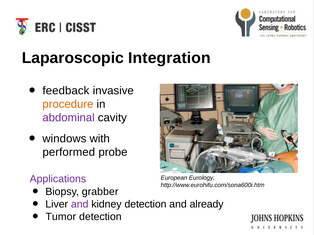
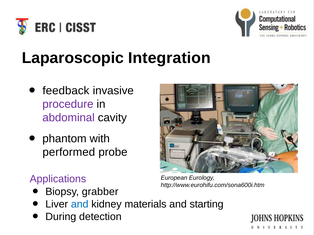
procedure colour: orange -> purple
windows: windows -> phantom
and at (80, 205) colour: purple -> blue
kidney detection: detection -> materials
already: already -> starting
Tumor: Tumor -> During
